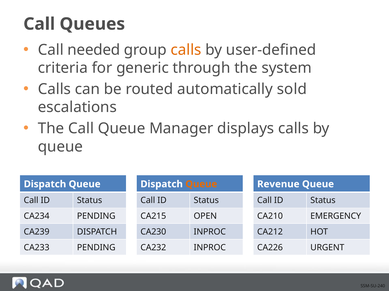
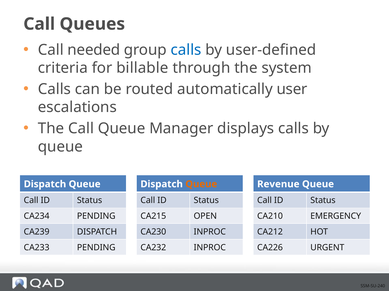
calls at (186, 50) colour: orange -> blue
generic: generic -> billable
sold: sold -> user
